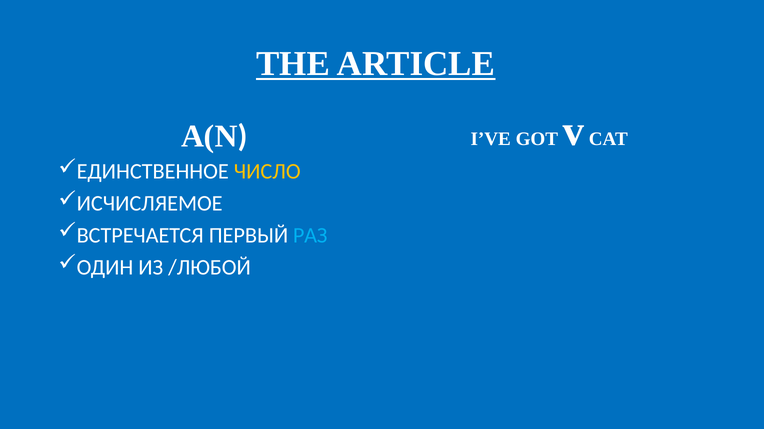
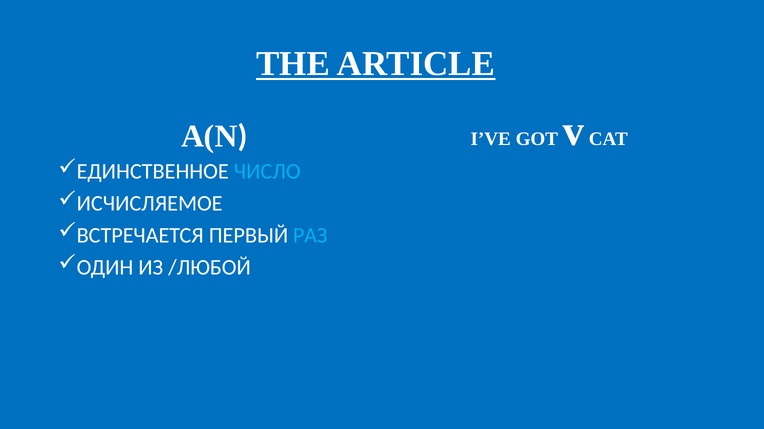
ЧИСЛО colour: yellow -> light blue
